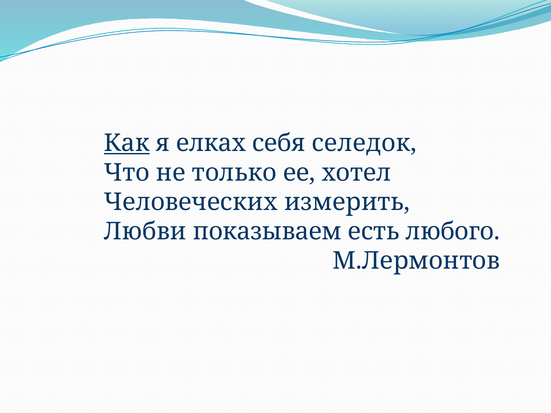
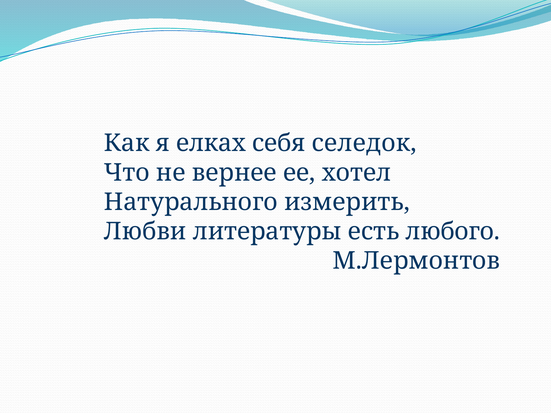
Как underline: present -> none
только: только -> вернее
Человеческих: Человеческих -> Натурального
показываем: показываем -> литературы
